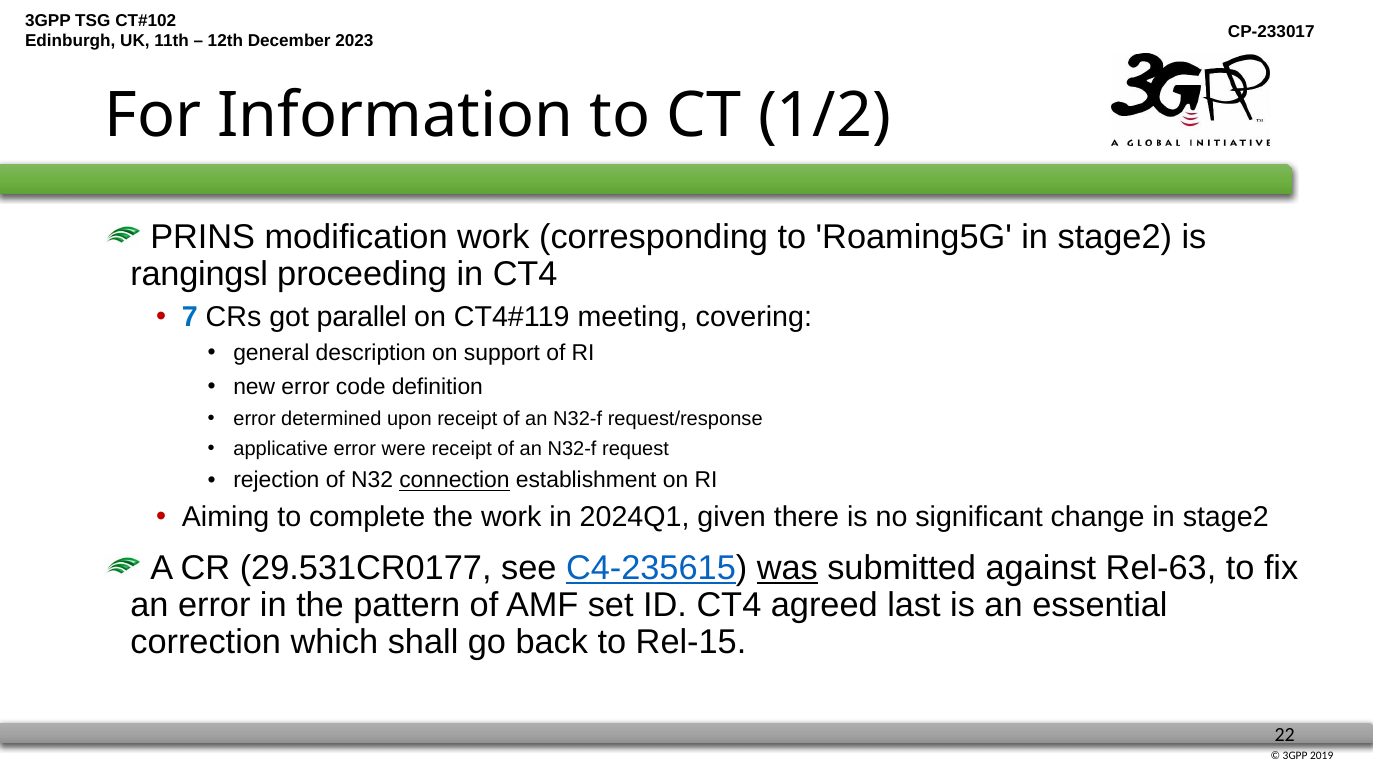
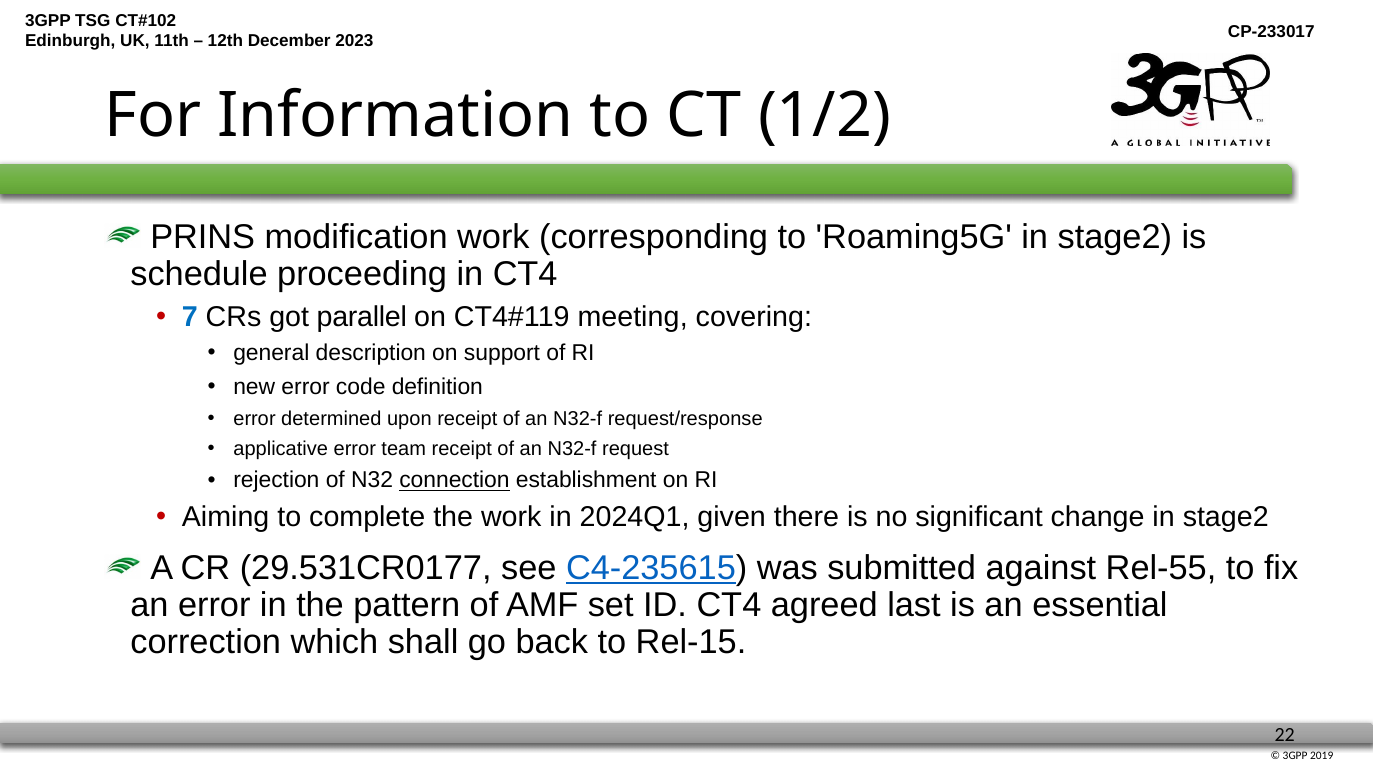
rangingsl: rangingsl -> schedule
were: were -> team
was underline: present -> none
Rel-63: Rel-63 -> Rel-55
